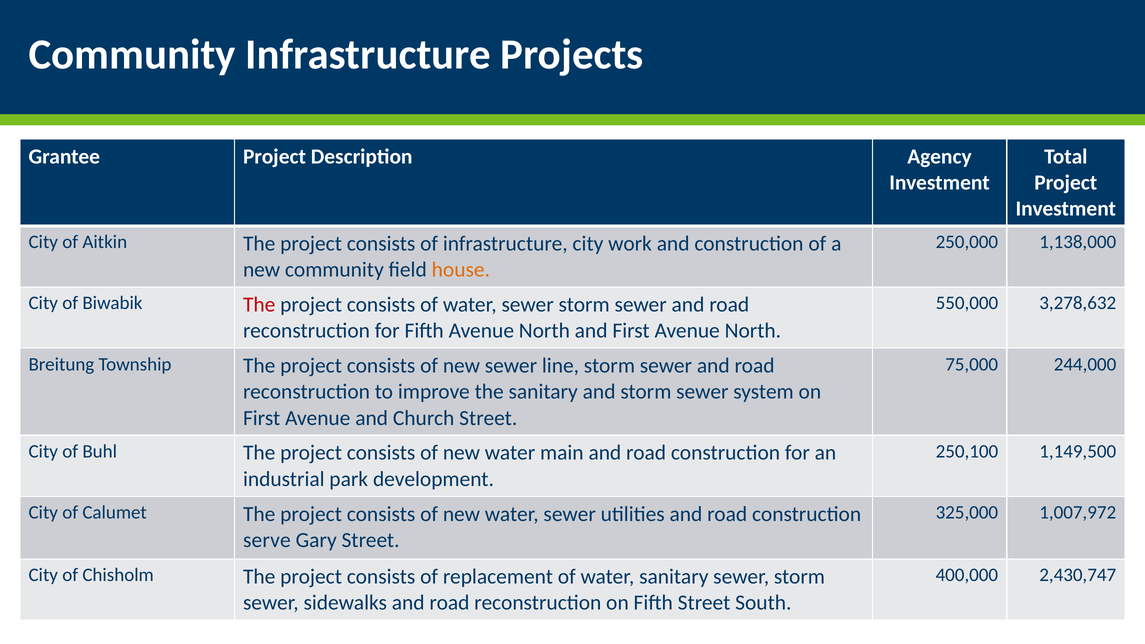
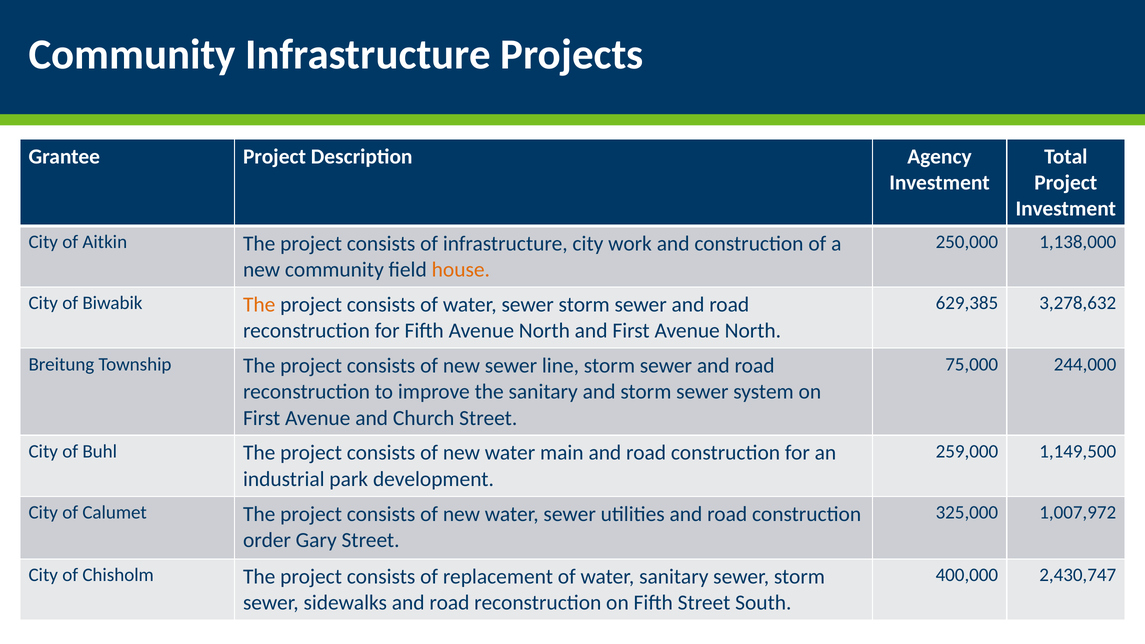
The at (259, 305) colour: red -> orange
550,000: 550,000 -> 629,385
250,100: 250,100 -> 259,000
serve: serve -> order
